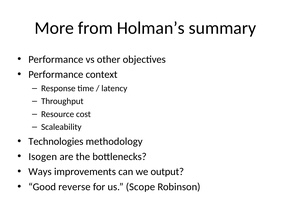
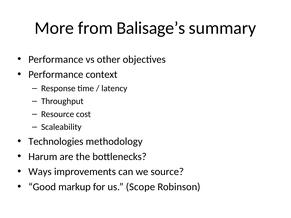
Holman’s: Holman’s -> Balisage’s
Isogen: Isogen -> Harum
output: output -> source
reverse: reverse -> markup
